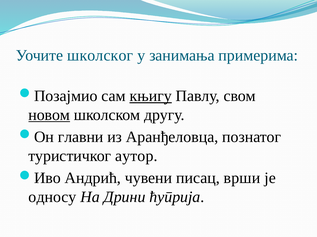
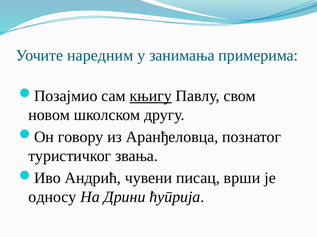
школског: школског -> наредним
новом underline: present -> none
главни: главни -> говору
аутор: аутор -> звања
